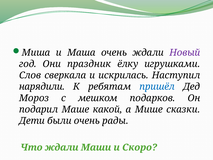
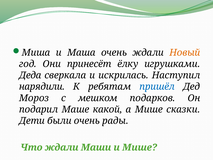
Новый colour: purple -> orange
праздник: праздник -> принесёт
Слов: Слов -> Деда
и Скоро: Скоро -> Мише
